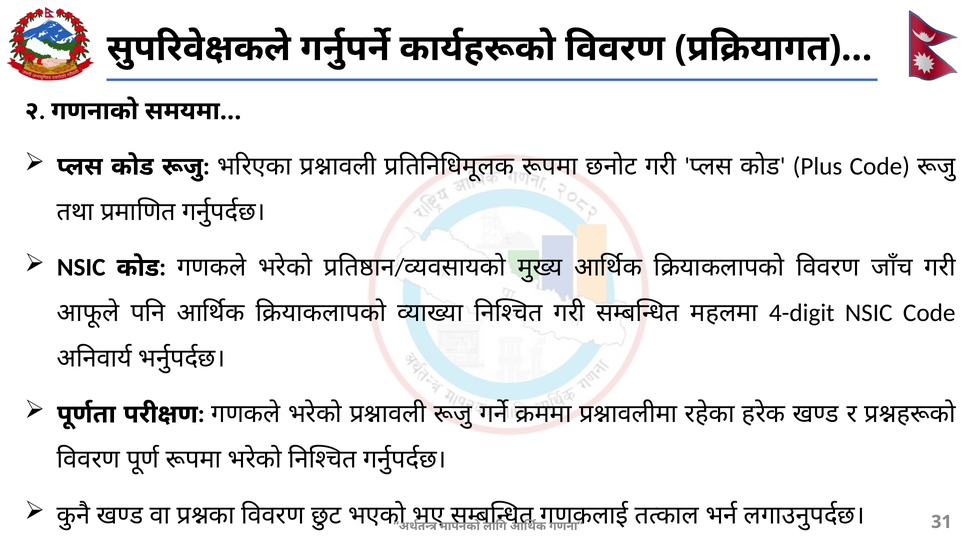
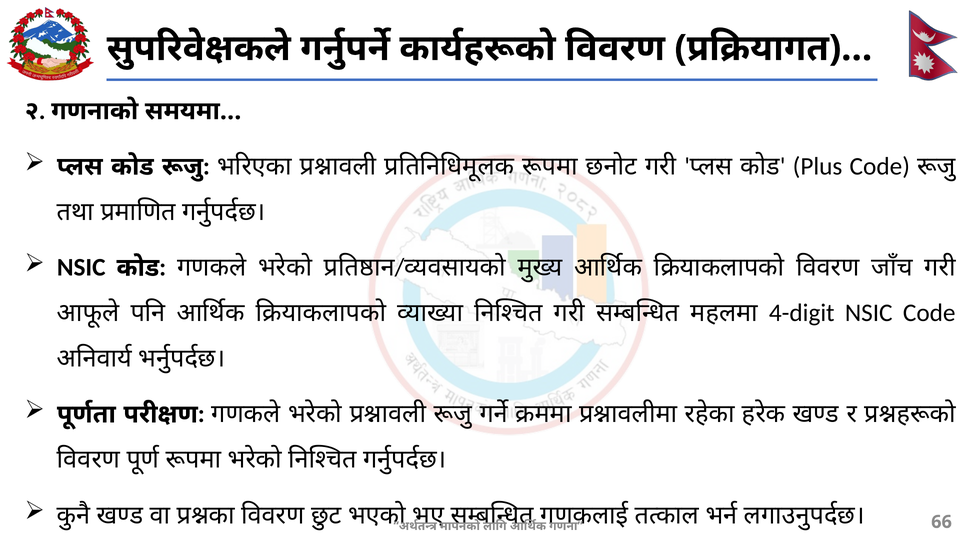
31: 31 -> 66
